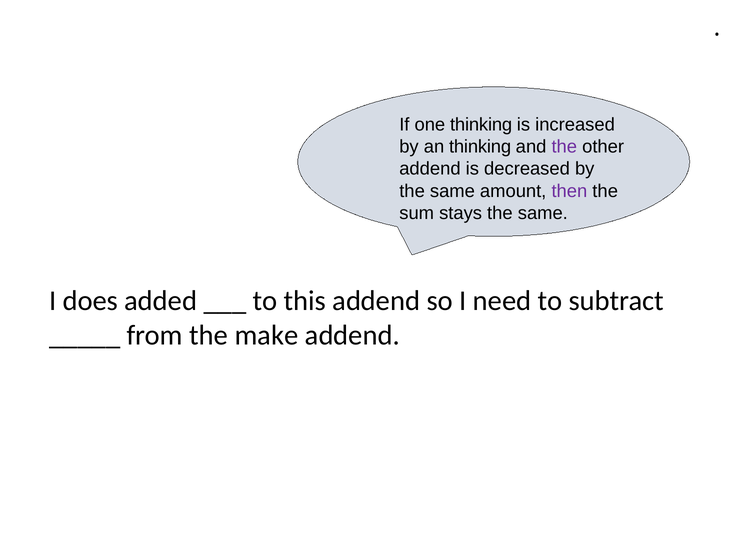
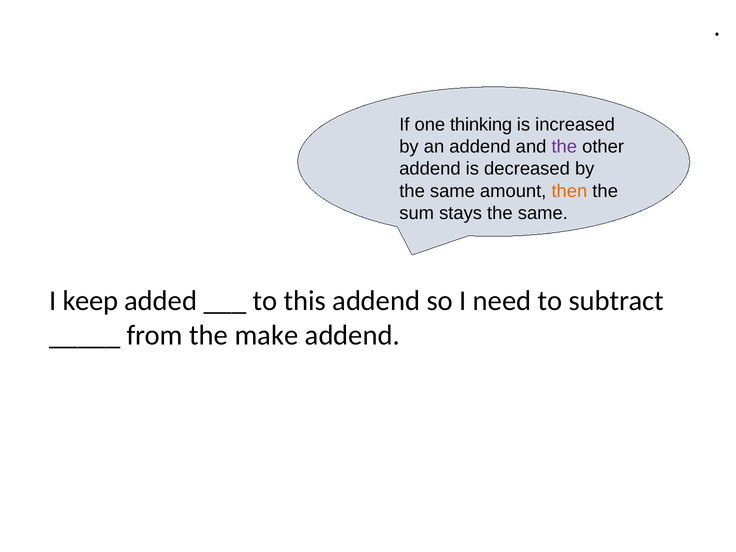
an thinking: thinking -> addend
then colour: purple -> orange
does: does -> keep
